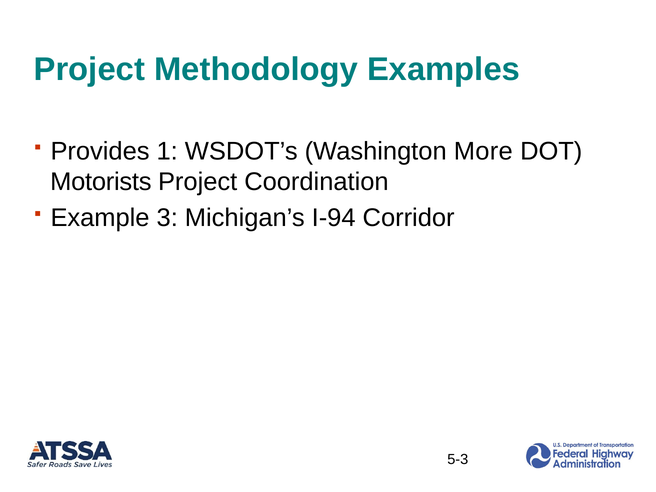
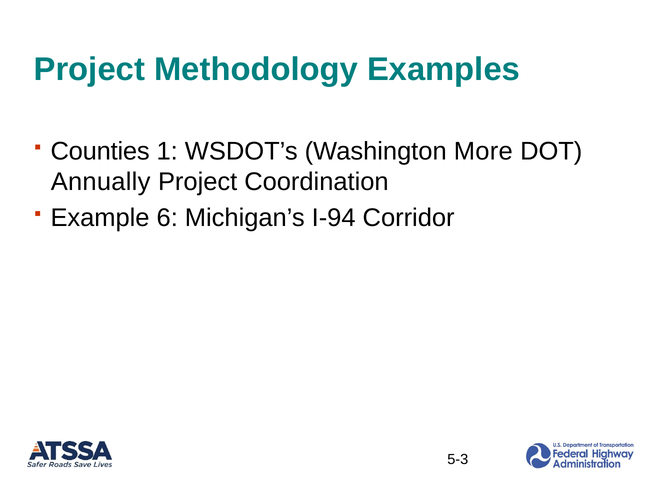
Provides: Provides -> Counties
Motorists: Motorists -> Annually
3: 3 -> 6
